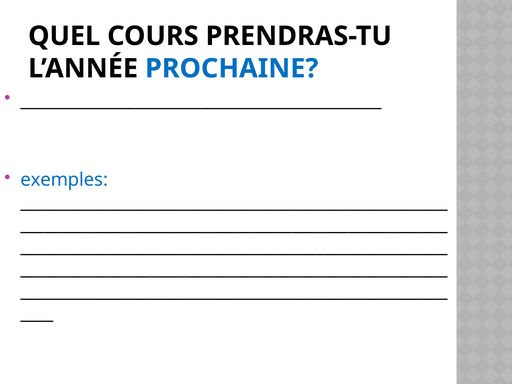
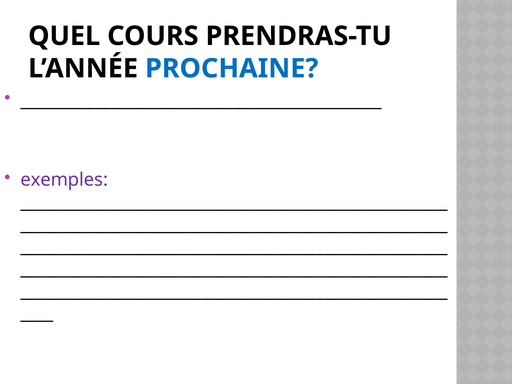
exemples colour: blue -> purple
